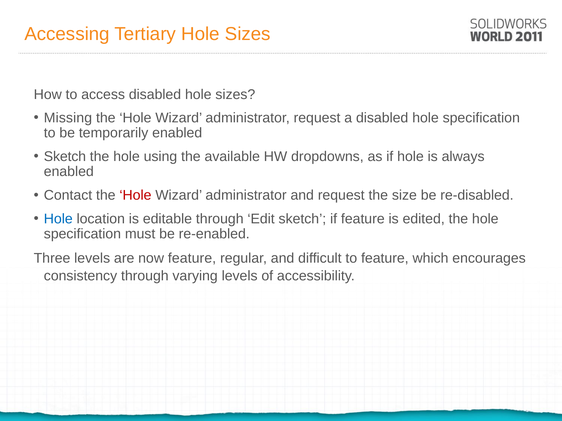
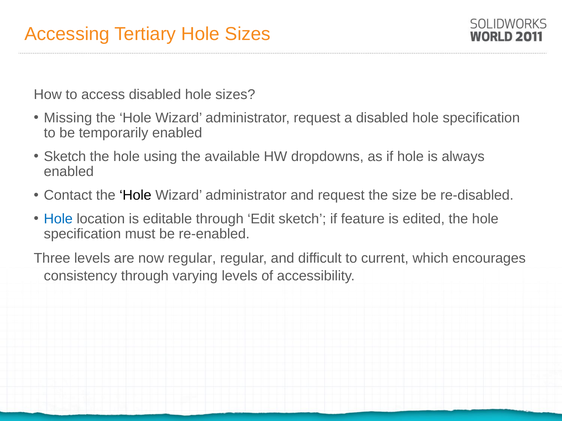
Hole at (135, 195) colour: red -> black
now feature: feature -> regular
to feature: feature -> current
